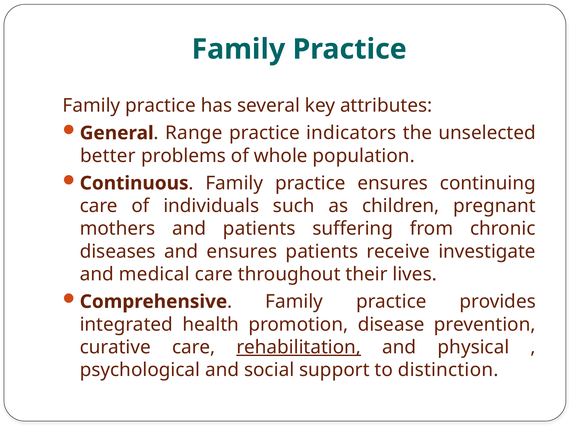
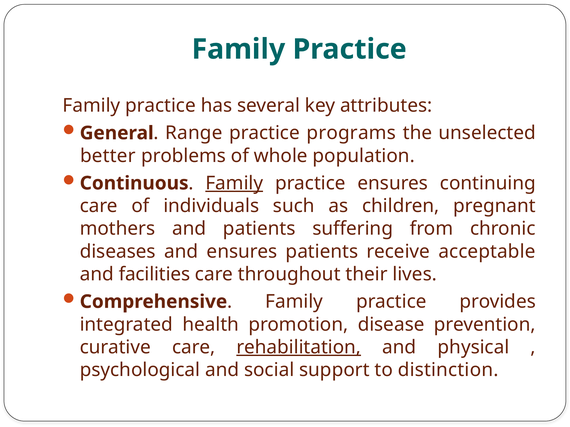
indicators: indicators -> programs
Family at (234, 183) underline: none -> present
investigate: investigate -> acceptable
medical: medical -> facilities
